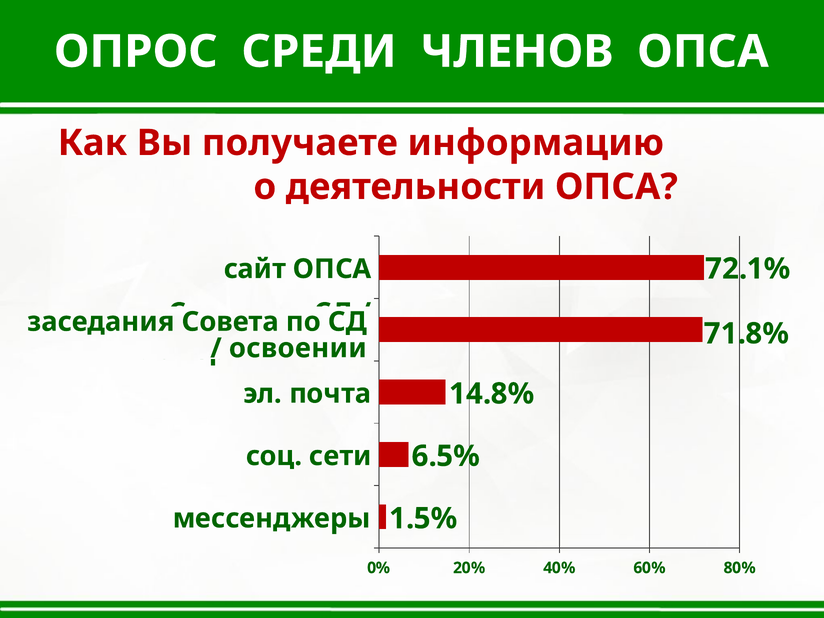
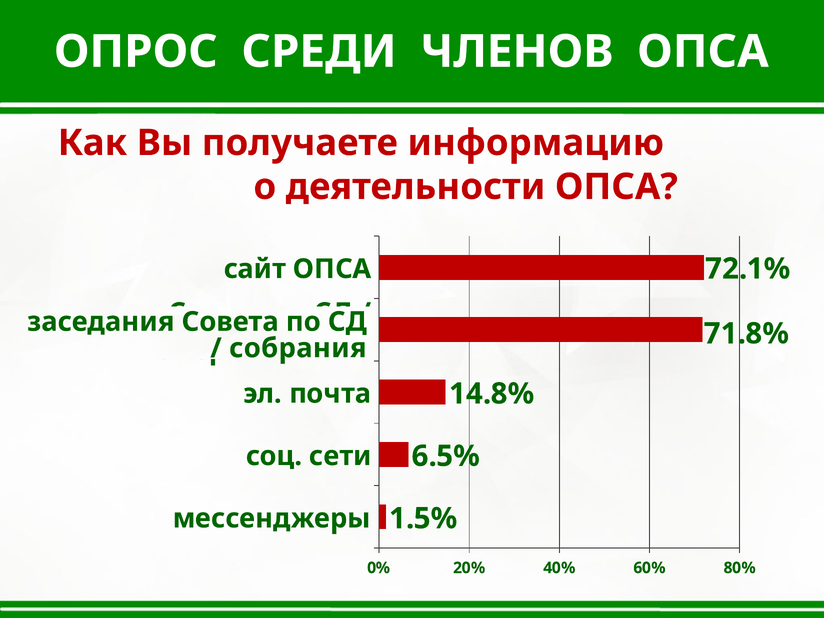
освоении: освоении -> собрания
